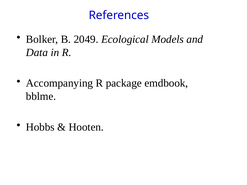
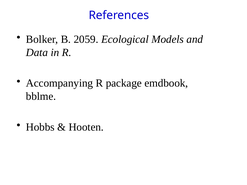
2049: 2049 -> 2059
